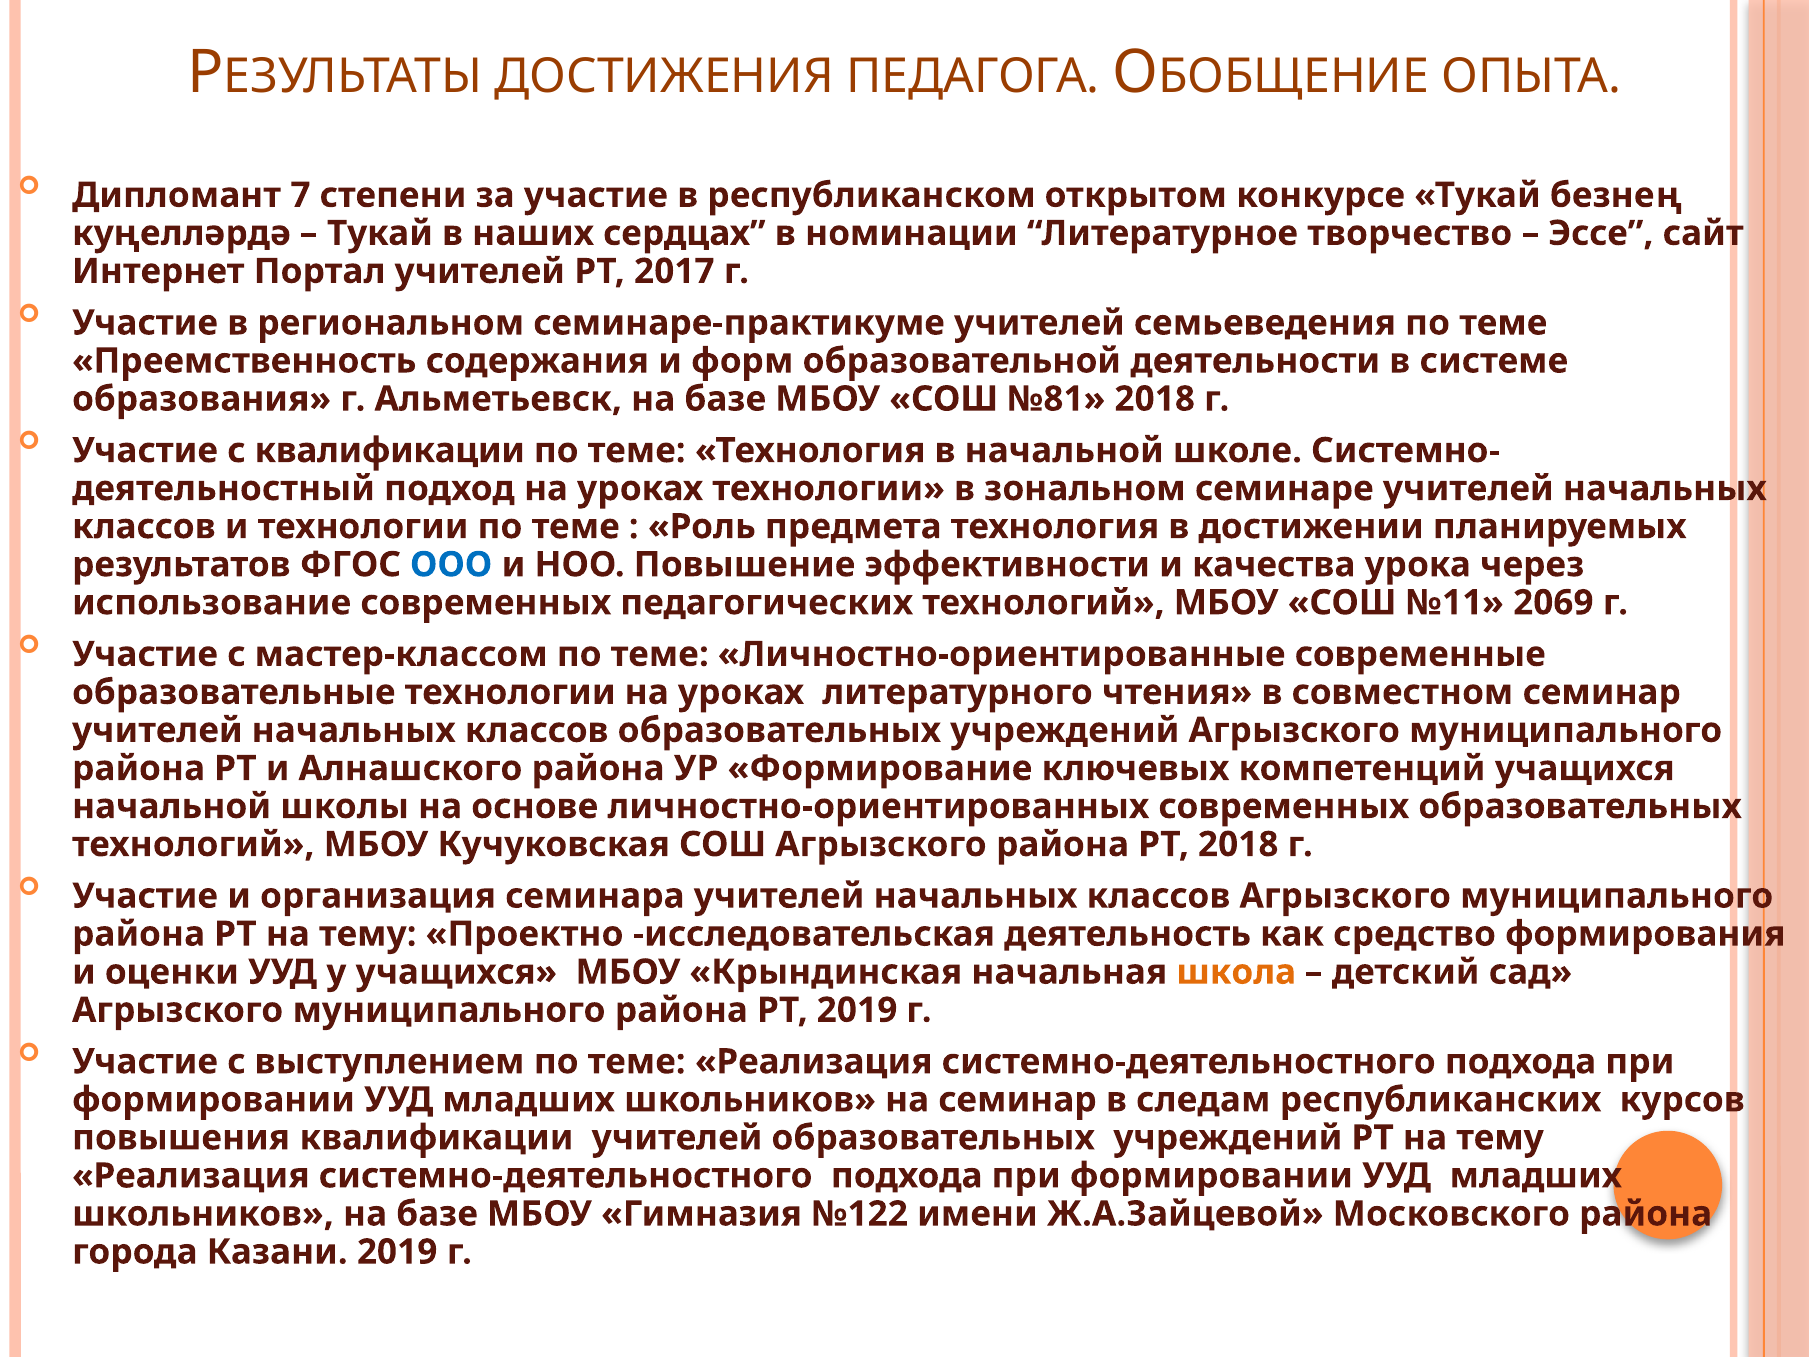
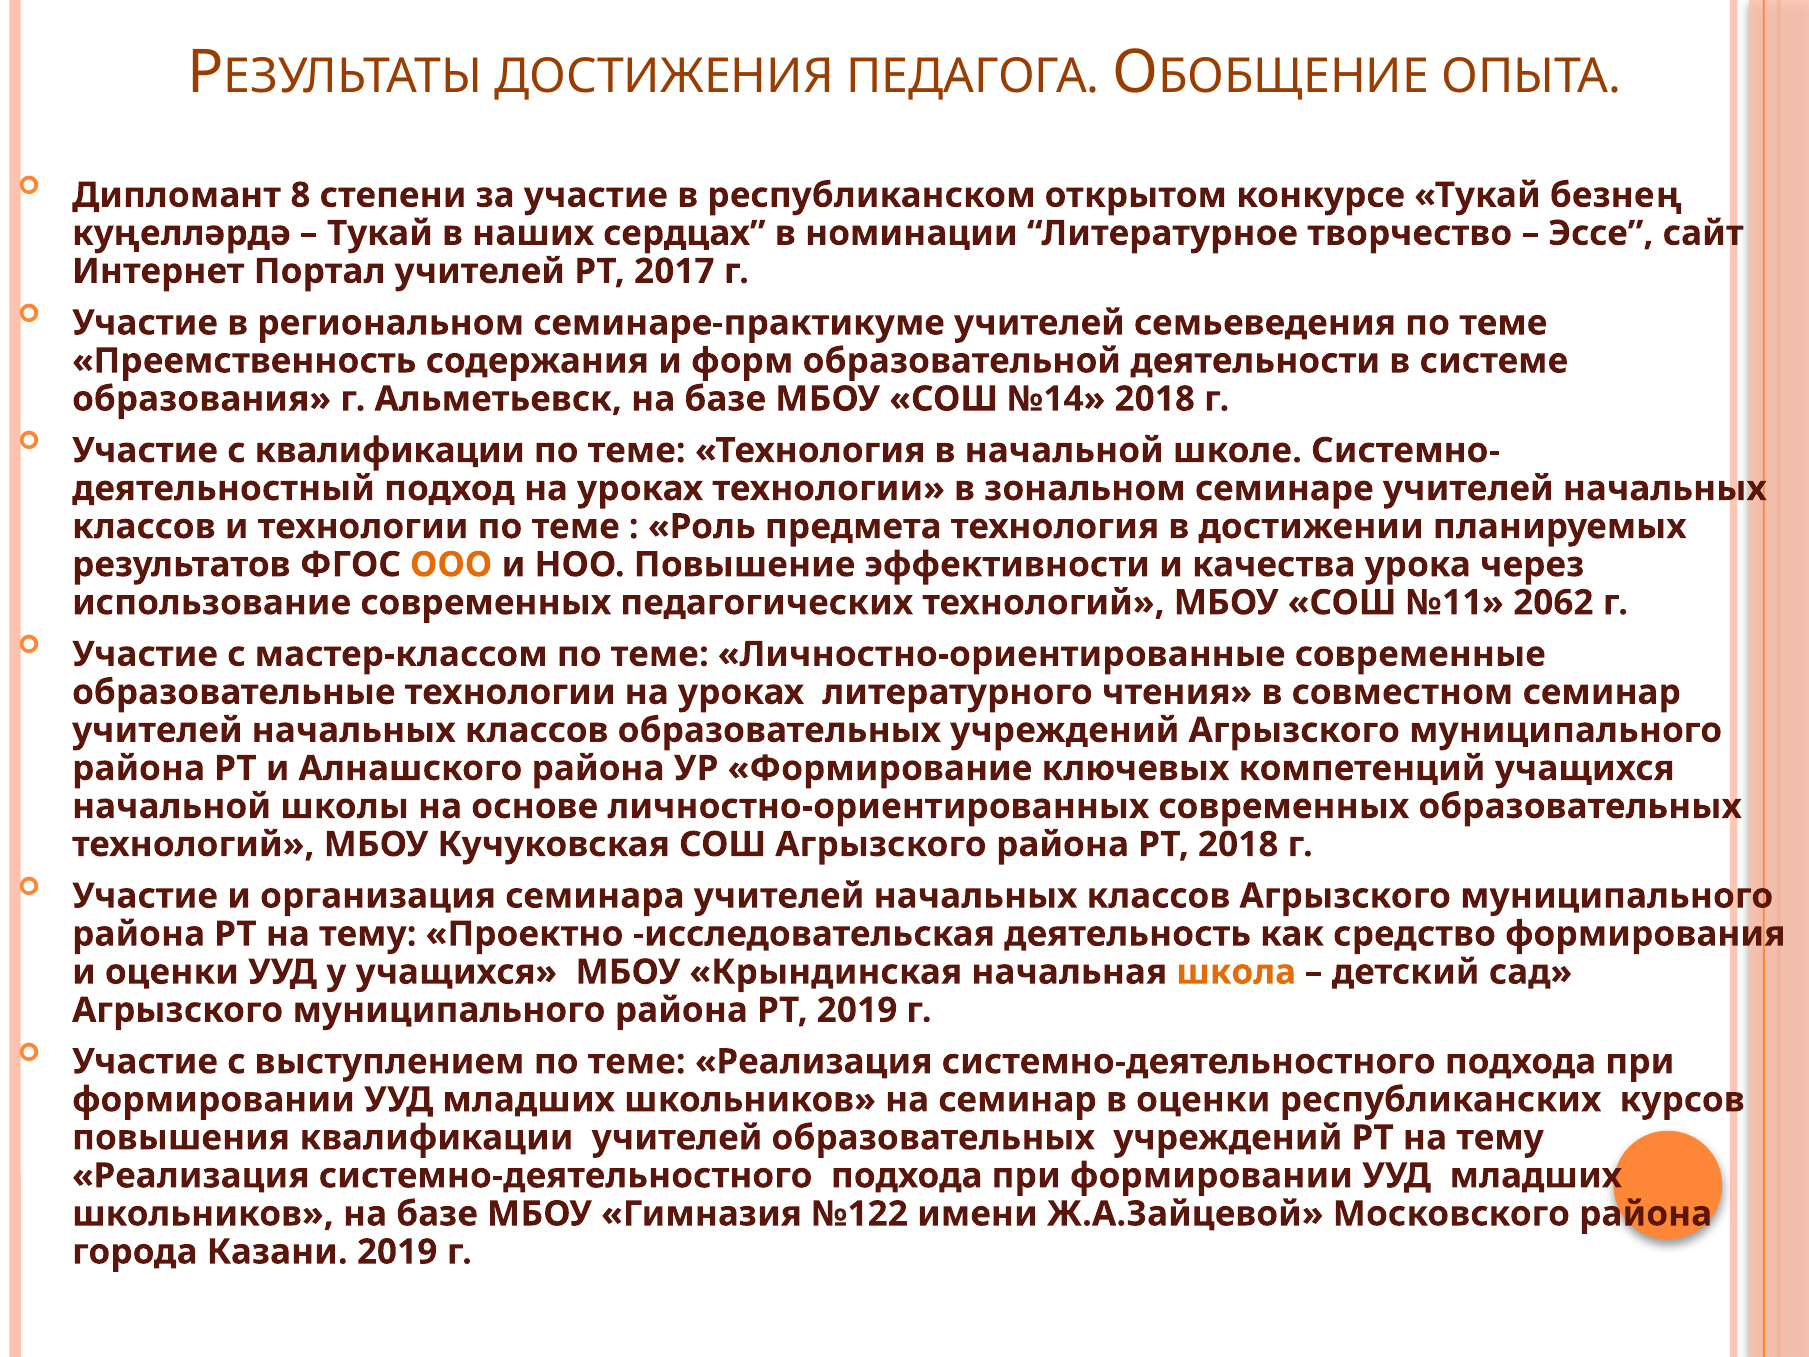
7: 7 -> 8
№81: №81 -> №14
ООО colour: blue -> orange
2069: 2069 -> 2062
в следам: следам -> оценки
